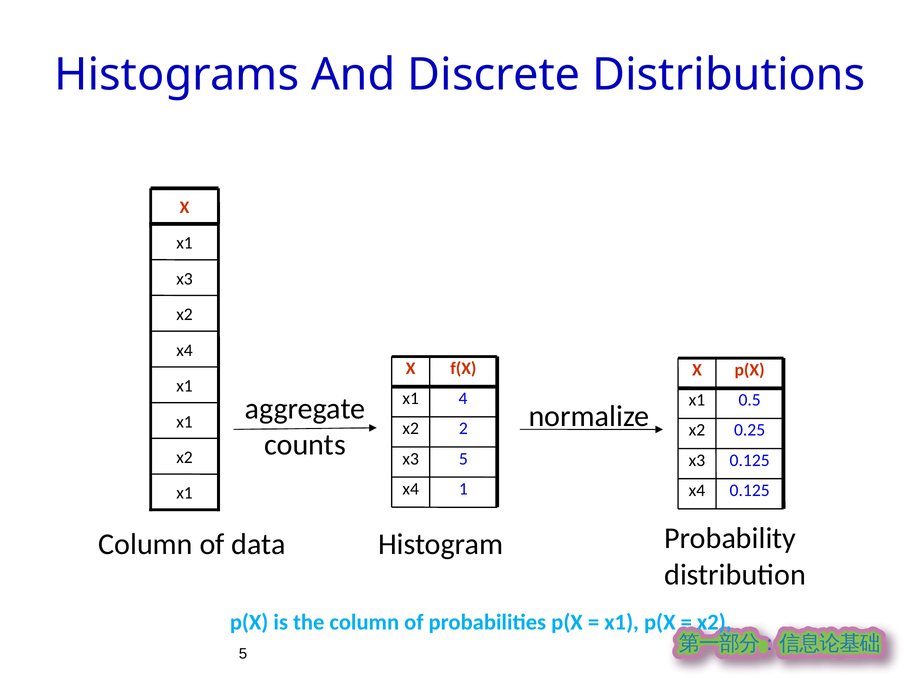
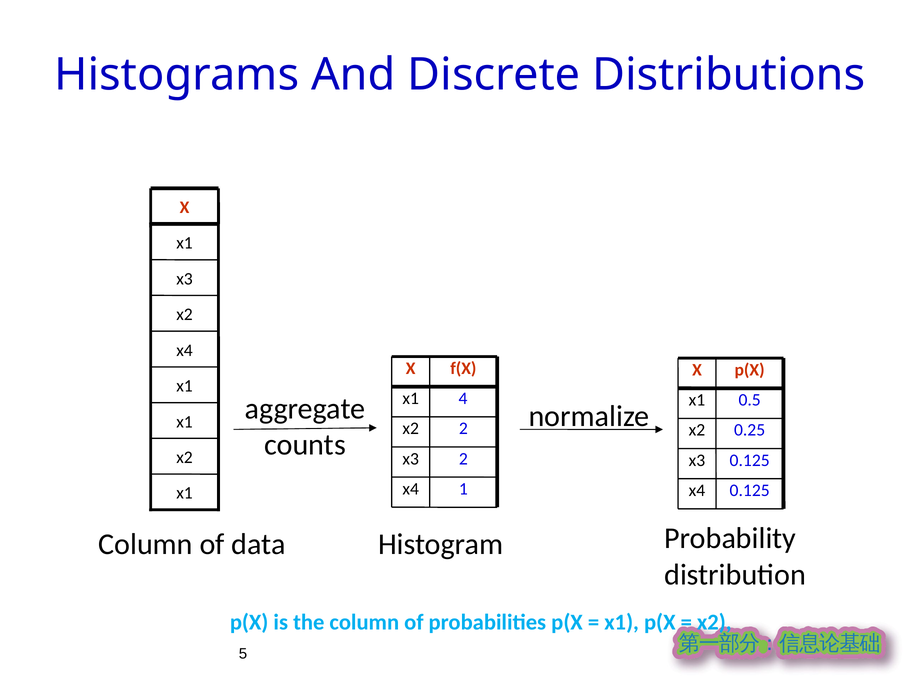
x3 5: 5 -> 2
